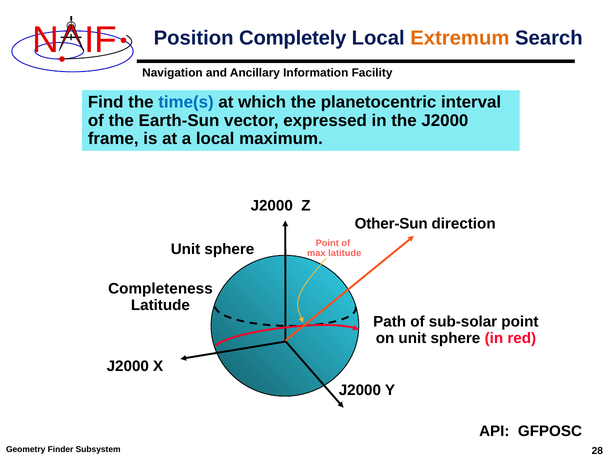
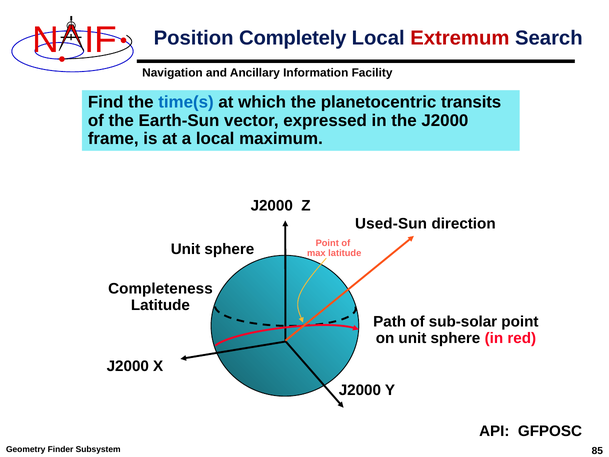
Extremum colour: orange -> red
interval: interval -> transits
Other-Sun: Other-Sun -> Used-Sun
28: 28 -> 85
